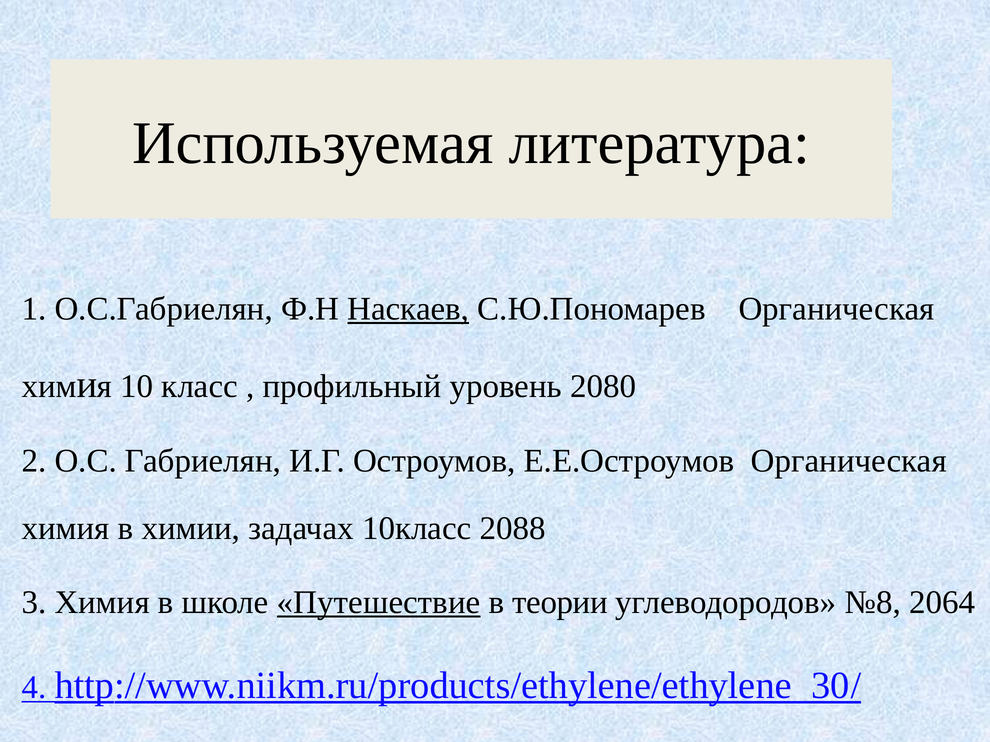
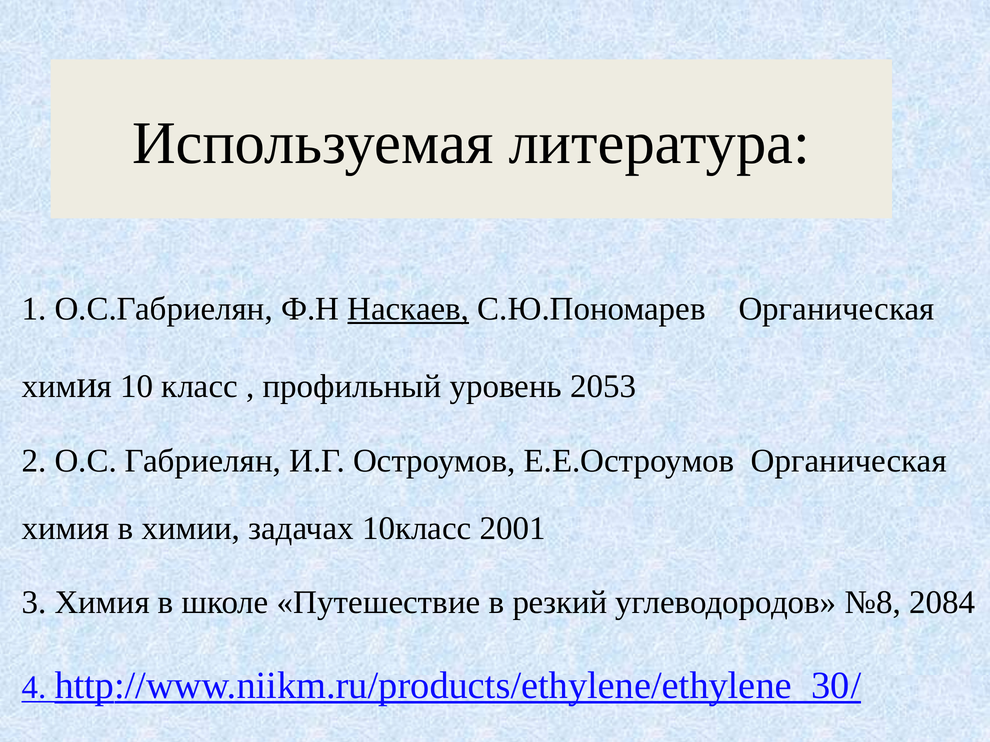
2080: 2080 -> 2053
2088: 2088 -> 2001
Путешествие underline: present -> none
теории: теории -> резкий
2064: 2064 -> 2084
